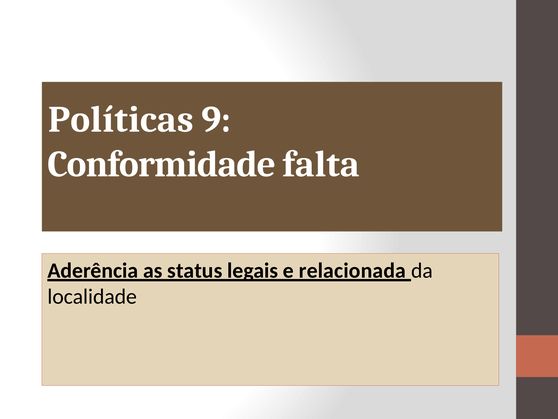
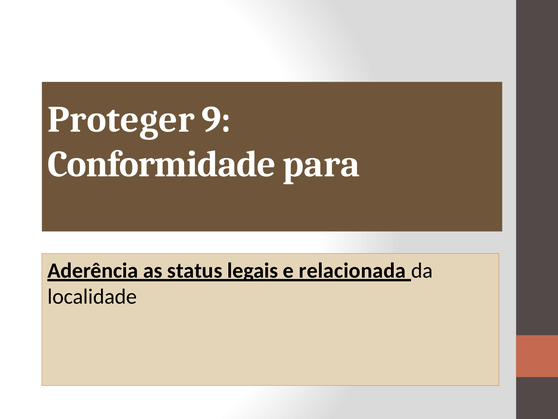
Políticas: Políticas -> Proteger
falta: falta -> para
